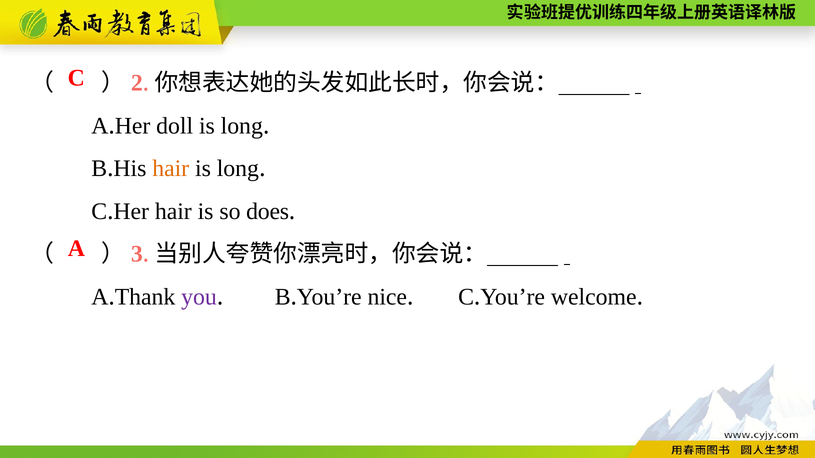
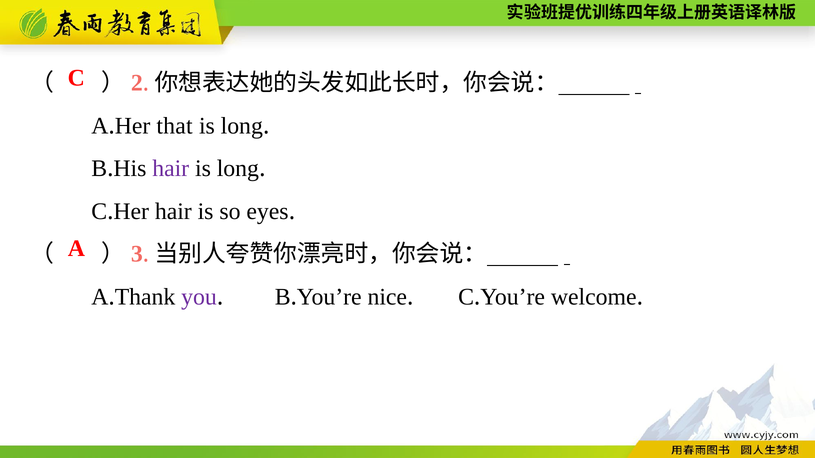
doll: doll -> that
hair at (171, 169) colour: orange -> purple
does: does -> eyes
